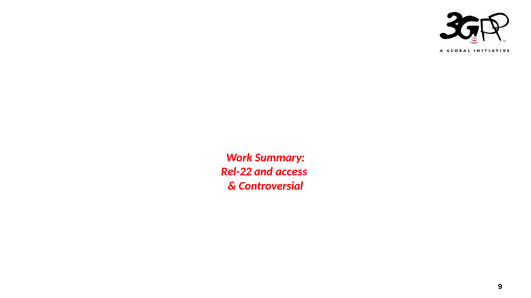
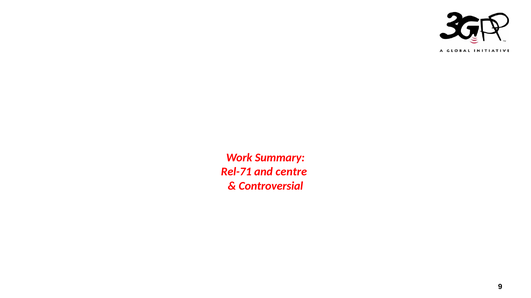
Rel-22: Rel-22 -> Rel-71
access: access -> centre
